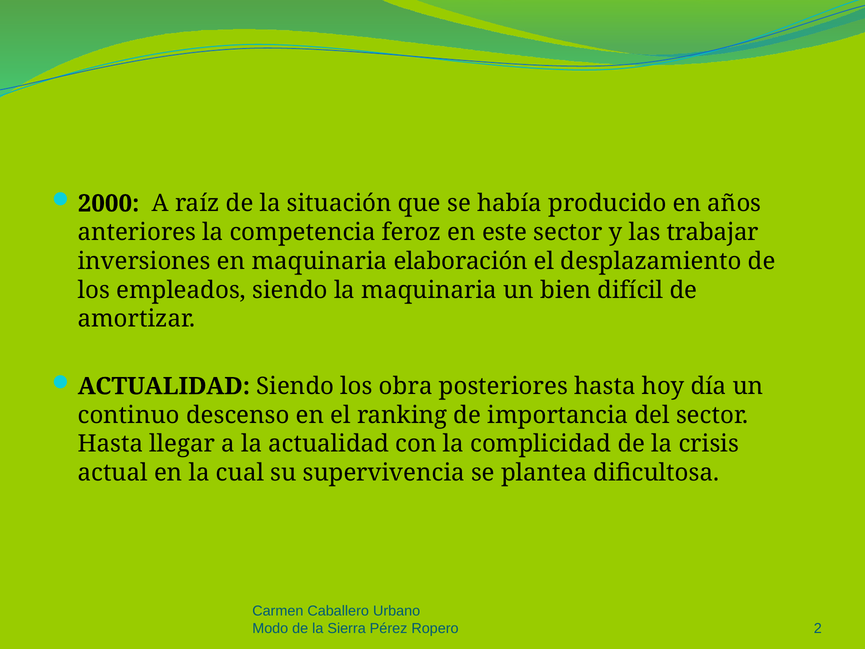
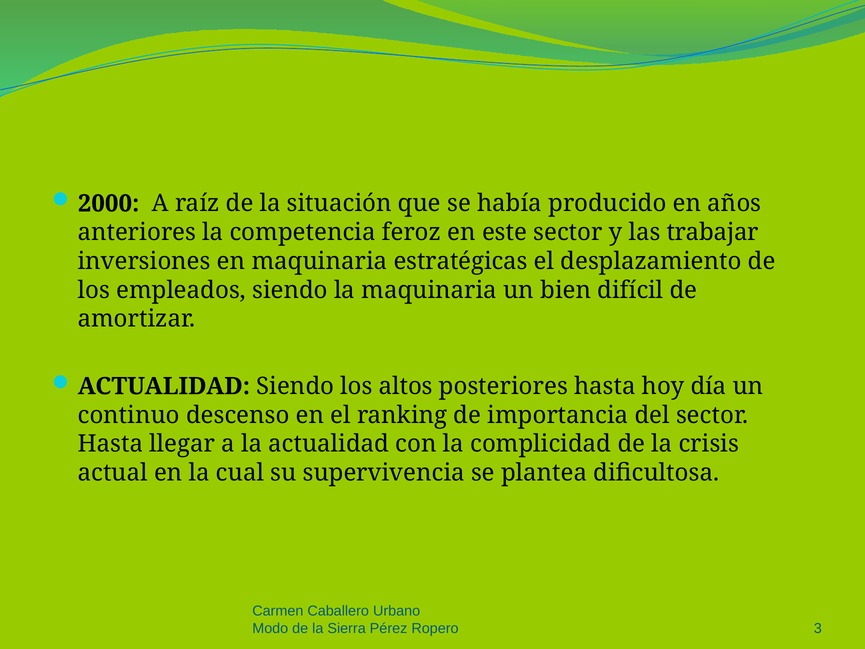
elaboración: elaboración -> estratégicas
obra: obra -> altos
2: 2 -> 3
